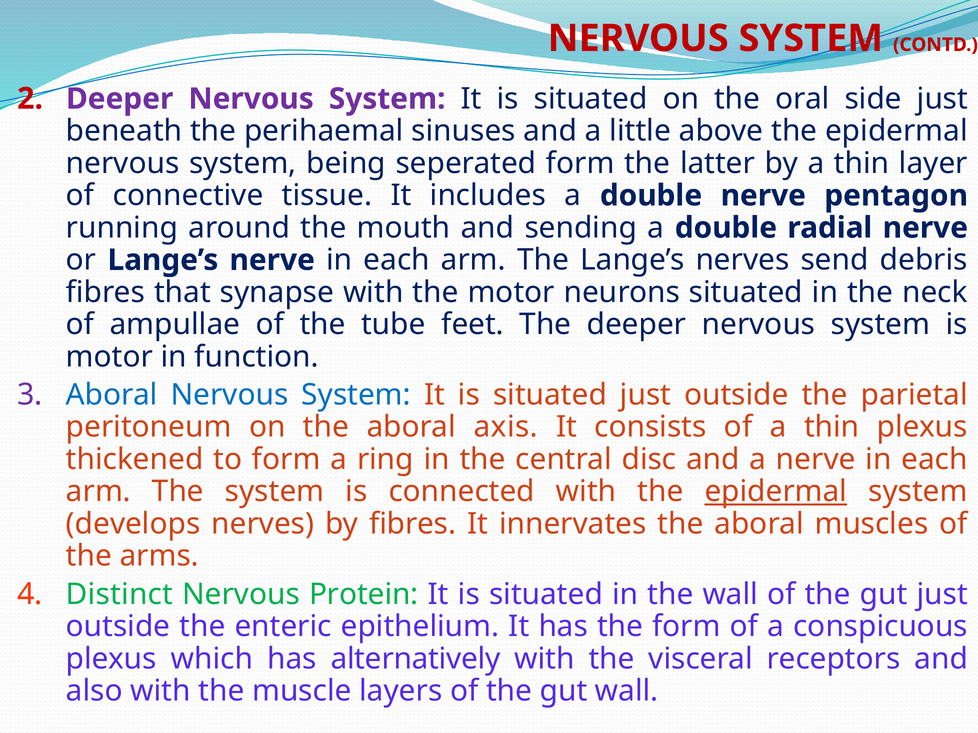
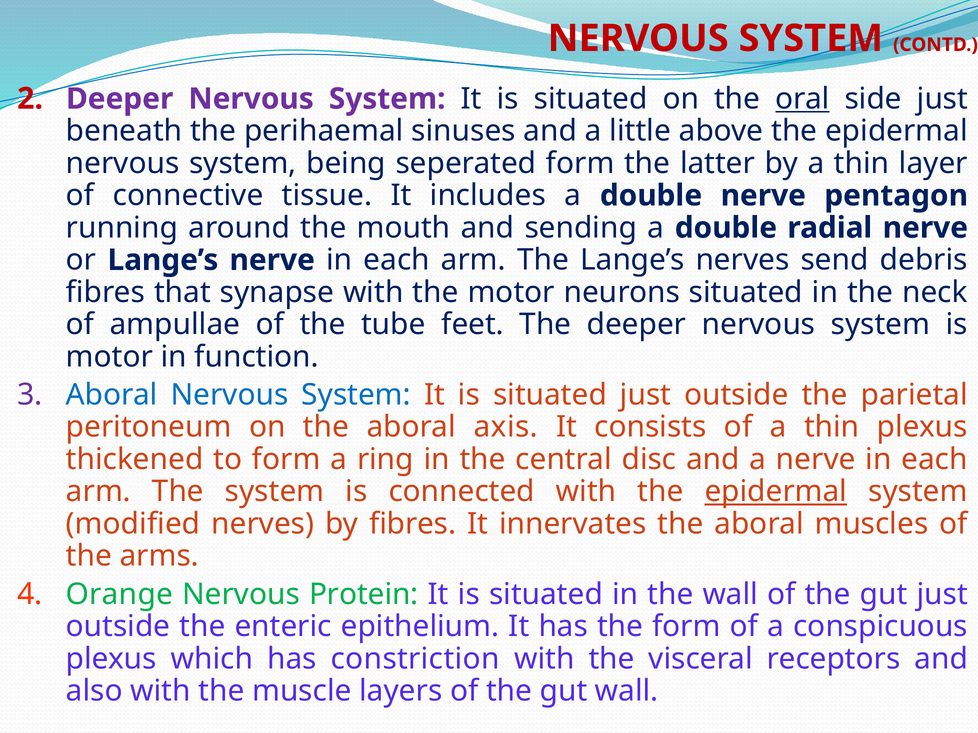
oral underline: none -> present
develops: develops -> modified
Distinct: Distinct -> Orange
alternatively: alternatively -> constriction
